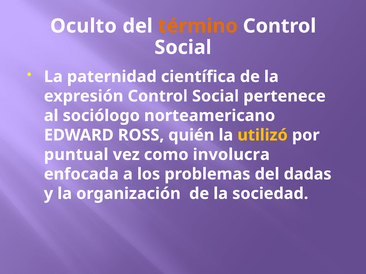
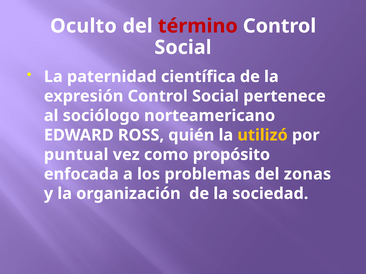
término colour: orange -> red
involucra: involucra -> propósito
dadas: dadas -> zonas
